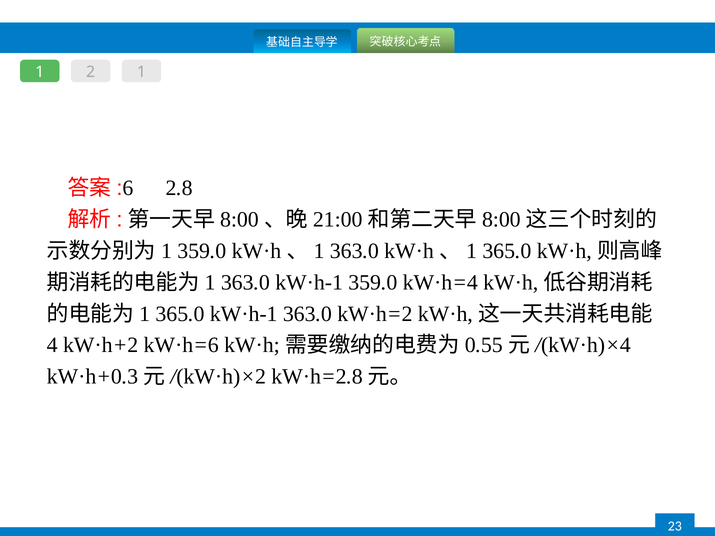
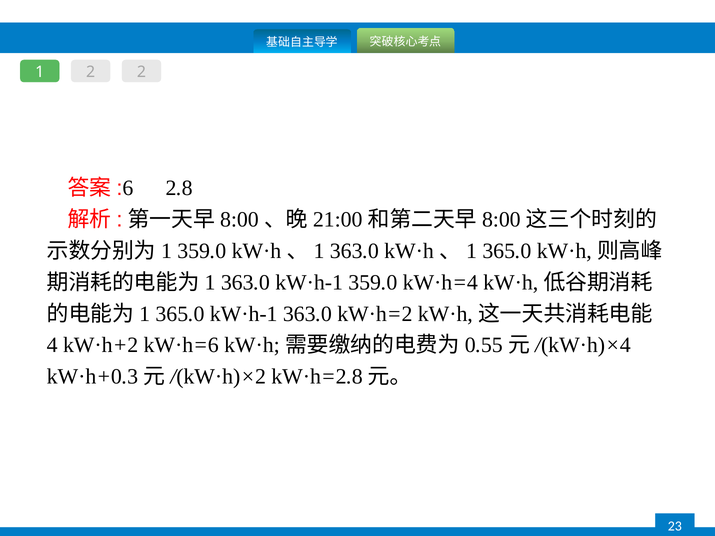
2 1: 1 -> 2
